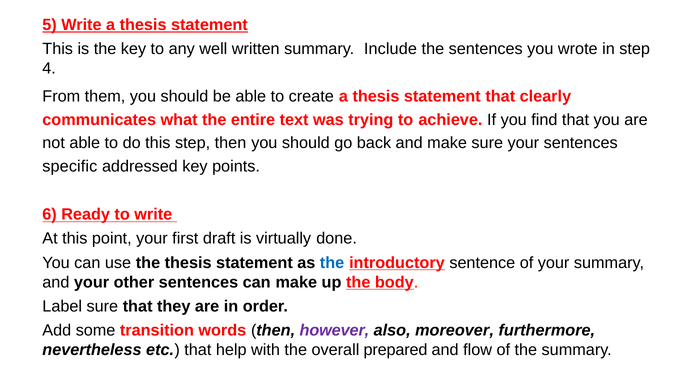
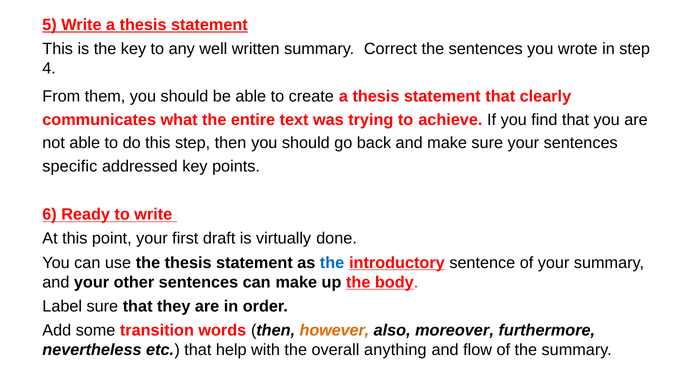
Include: Include -> Correct
however colour: purple -> orange
prepared: prepared -> anything
